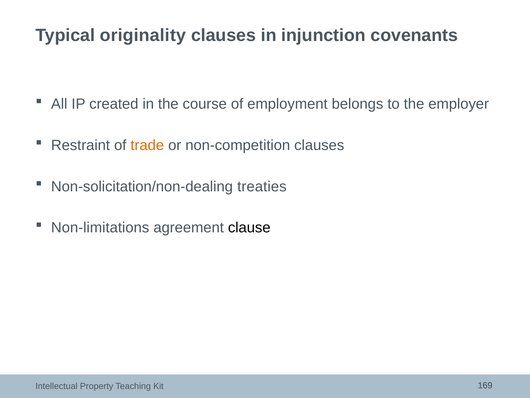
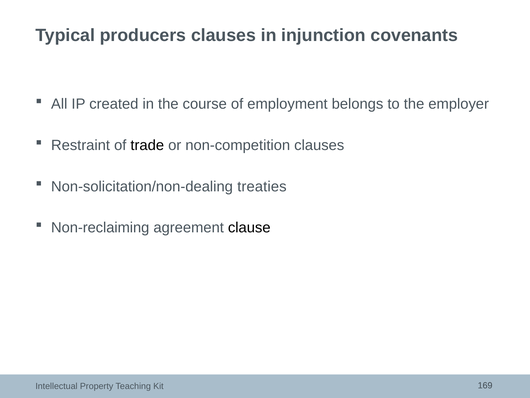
originality: originality -> producers
trade colour: orange -> black
Non-limitations: Non-limitations -> Non-reclaiming
